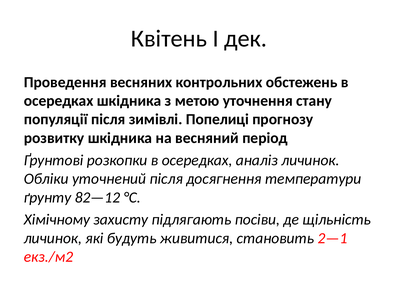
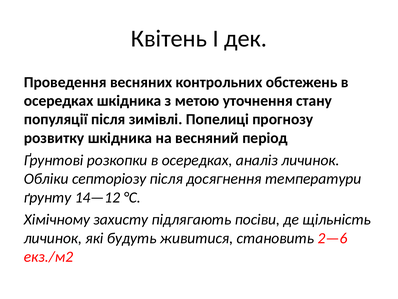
уточнений: уточнений -> септоріозу
82—12: 82—12 -> 14—12
2—1: 2—1 -> 2—6
